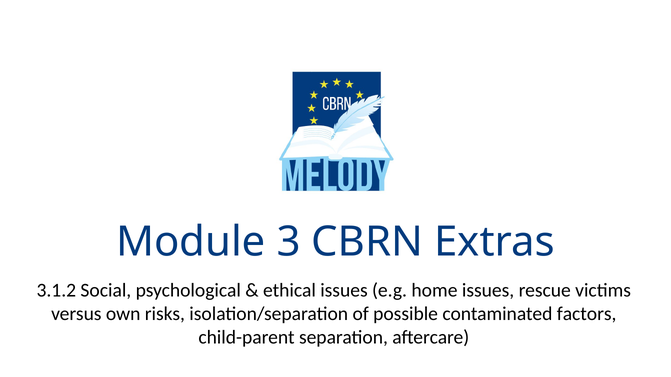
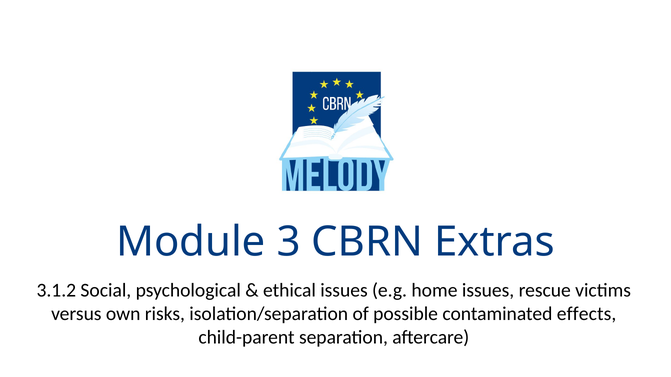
factors: factors -> effects
